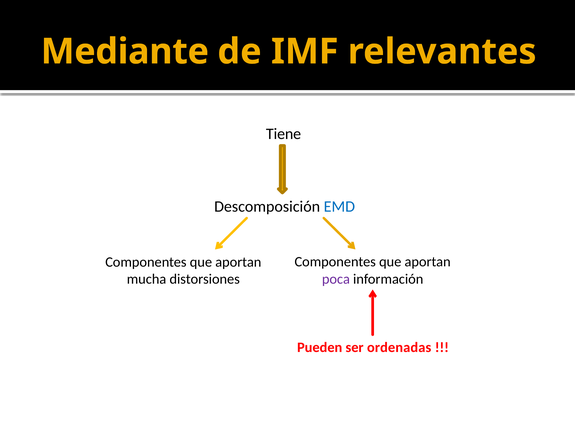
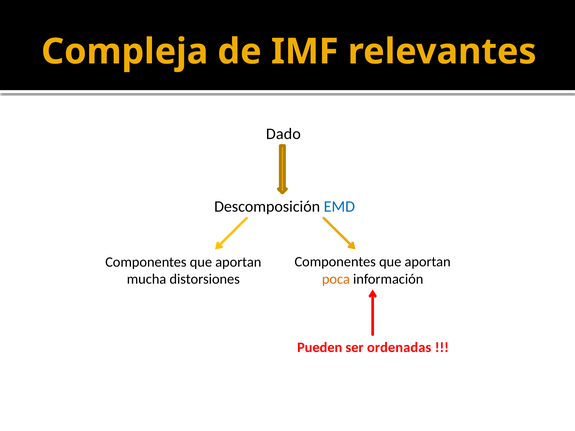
Mediante: Mediante -> Compleja
Tiene: Tiene -> Dado
poca colour: purple -> orange
